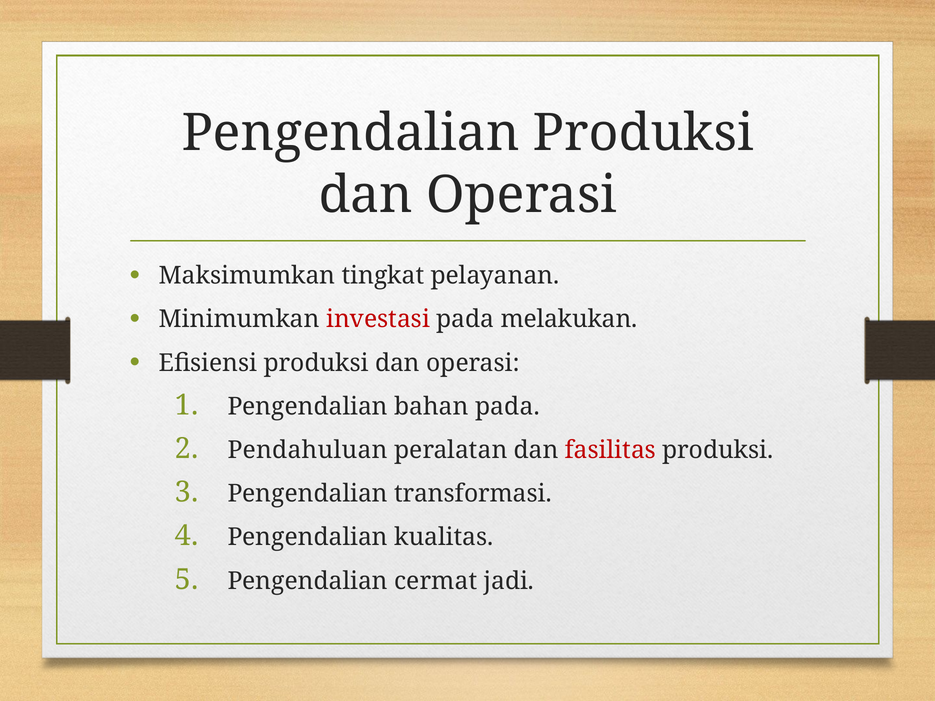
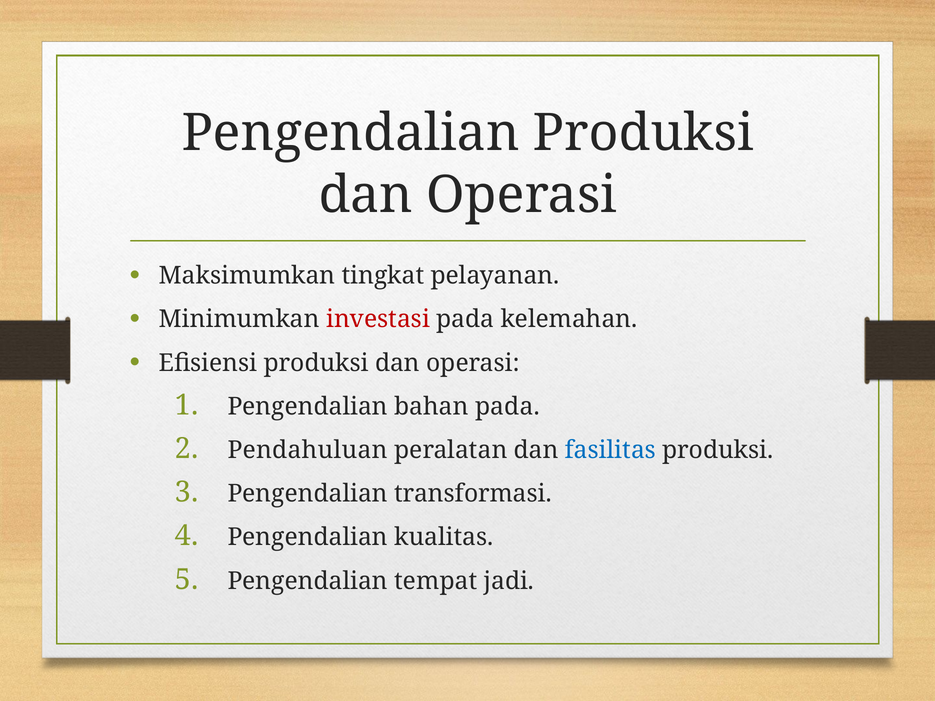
melakukan: melakukan -> kelemahan
fasilitas colour: red -> blue
cermat: cermat -> tempat
